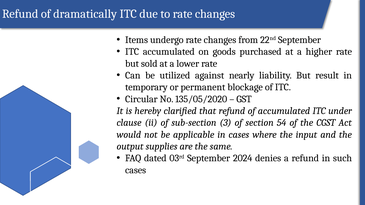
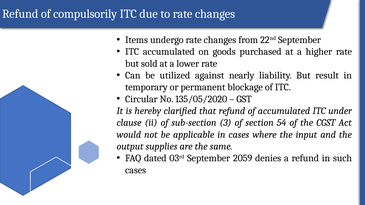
dramatically: dramatically -> compulsorily
2024: 2024 -> 2059
